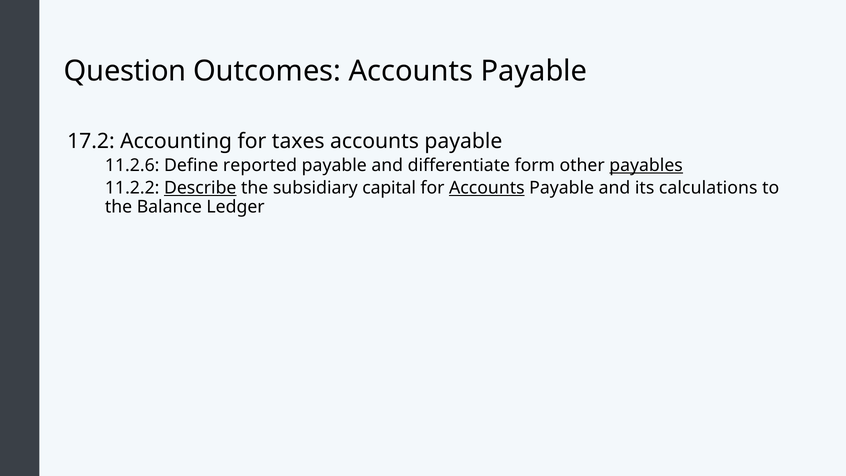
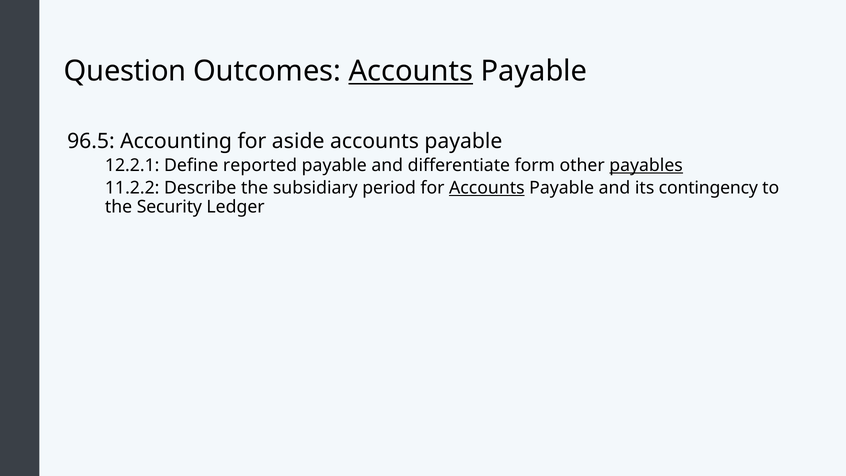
Accounts at (411, 71) underline: none -> present
17.2: 17.2 -> 96.5
taxes: taxes -> aside
11.2.6: 11.2.6 -> 12.2.1
Describe underline: present -> none
capital: capital -> period
calculations: calculations -> contingency
Balance: Balance -> Security
